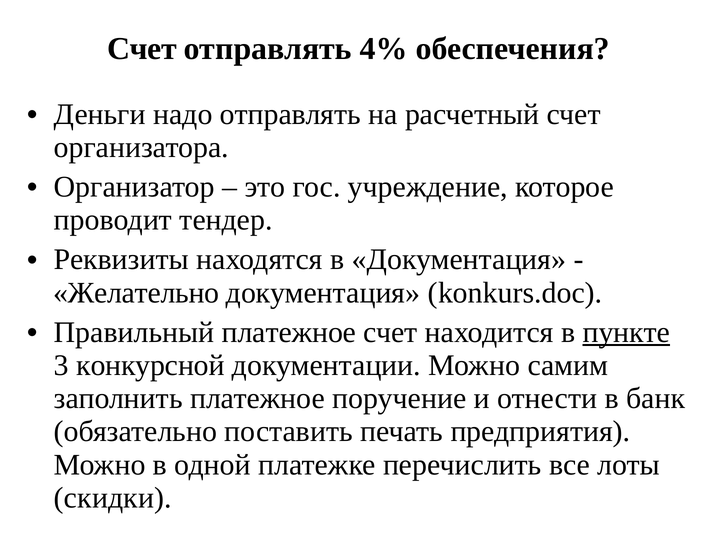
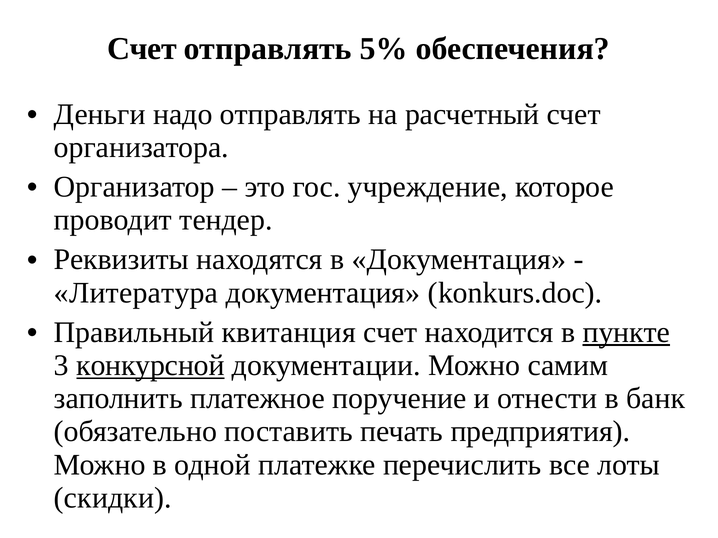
4%: 4% -> 5%
Желательно: Желательно -> Литература
Правильный платежное: платежное -> квитанция
конкурсной underline: none -> present
